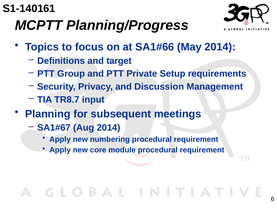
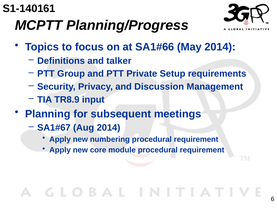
target: target -> talker
TR8.7: TR8.7 -> TR8.9
